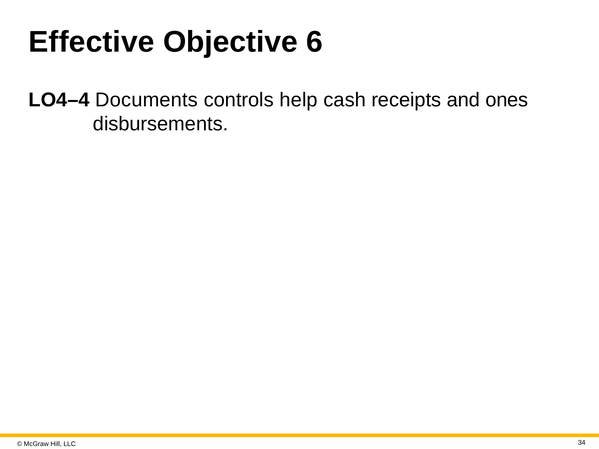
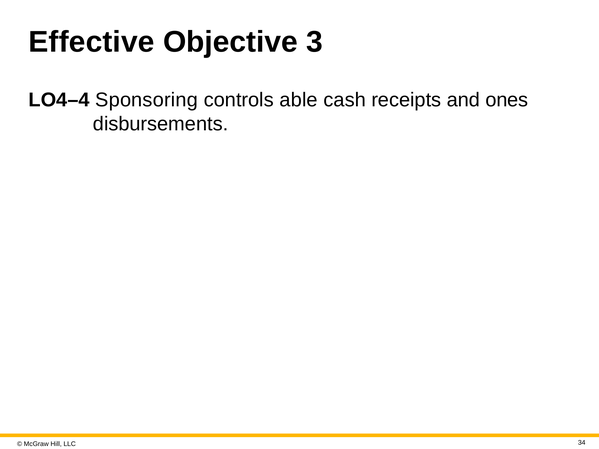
6: 6 -> 3
Documents: Documents -> Sponsoring
help: help -> able
